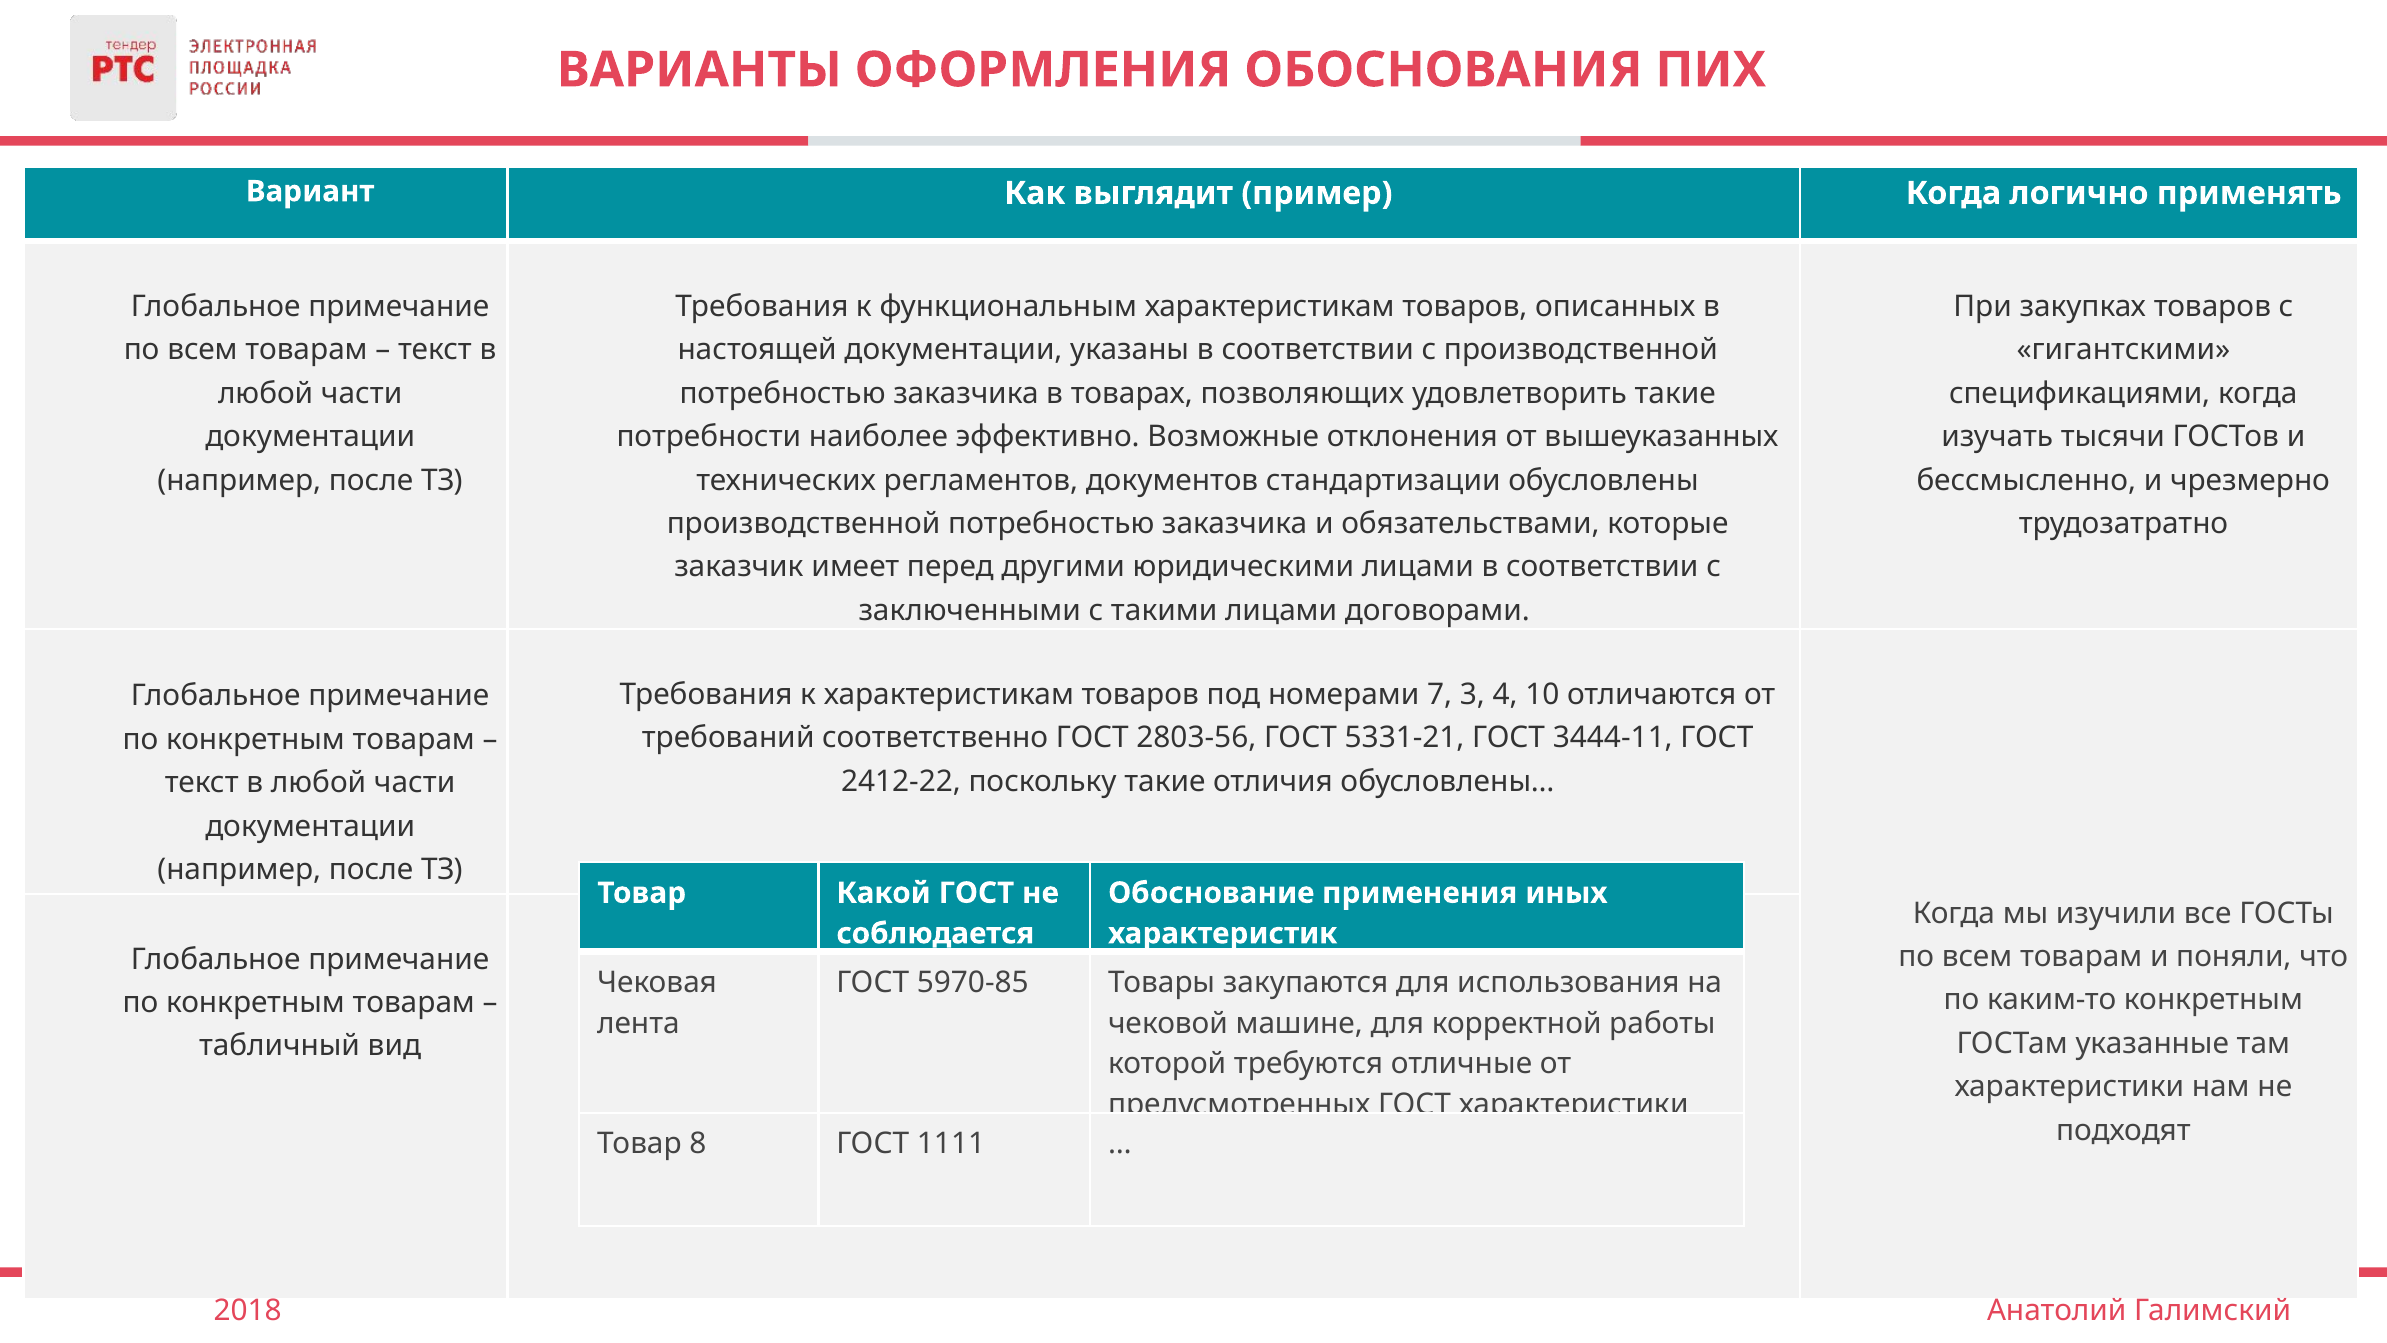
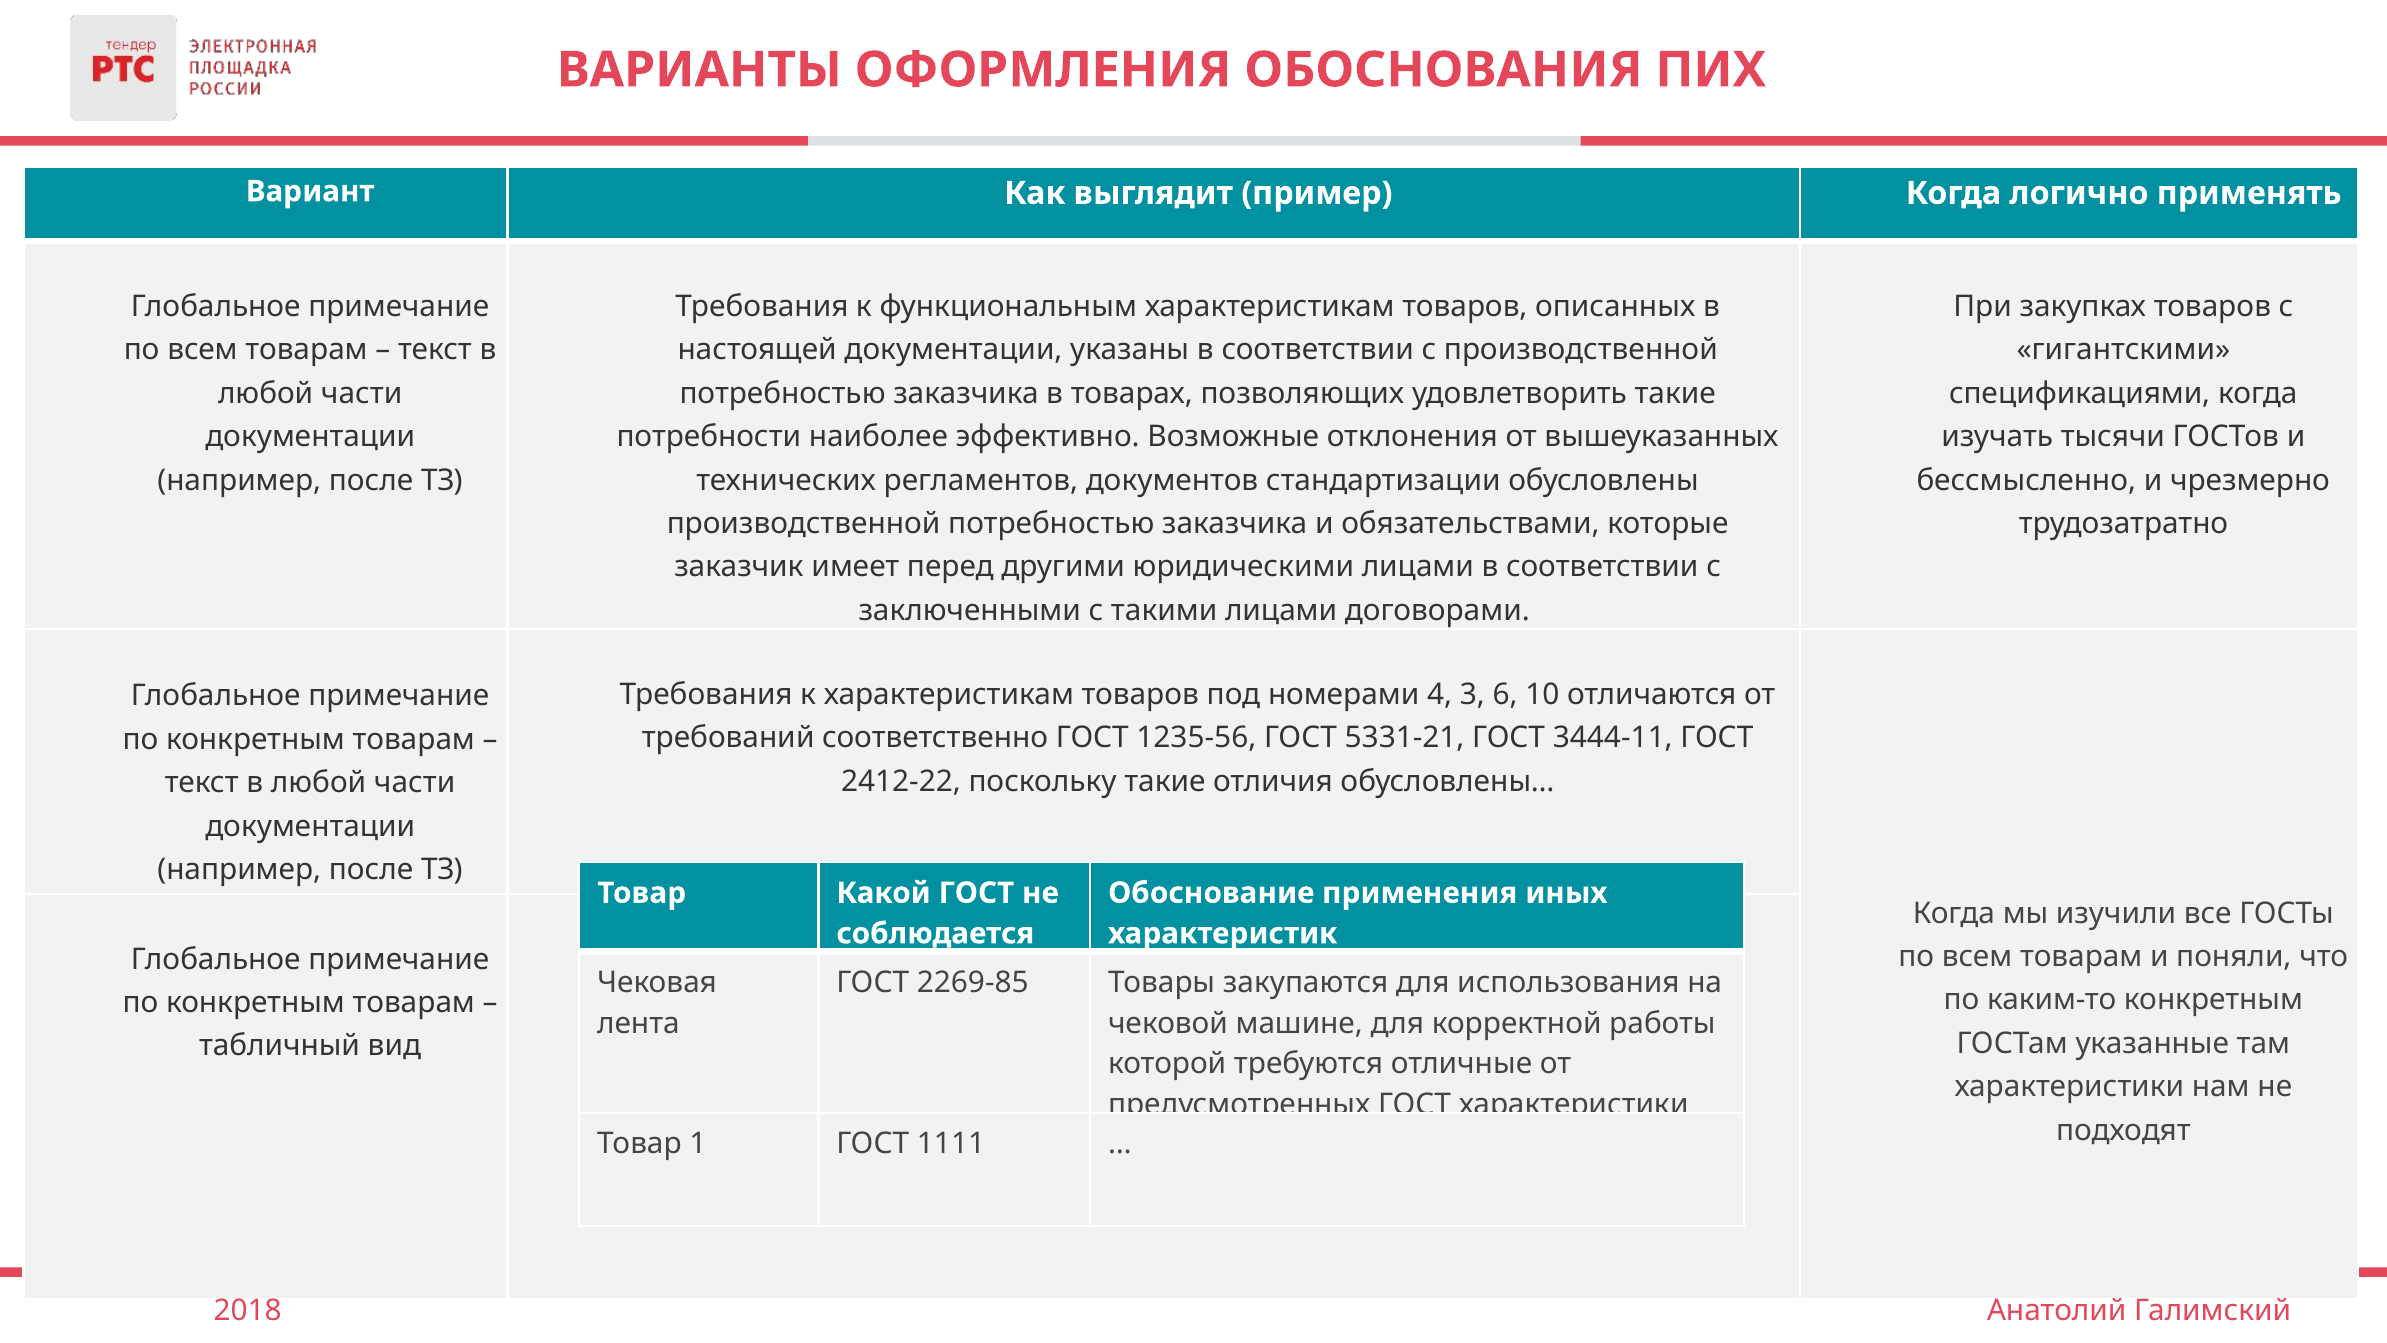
7: 7 -> 4
4: 4 -> 6
2803-56: 2803-56 -> 1235-56
5970-85: 5970-85 -> 2269-85
8: 8 -> 1
